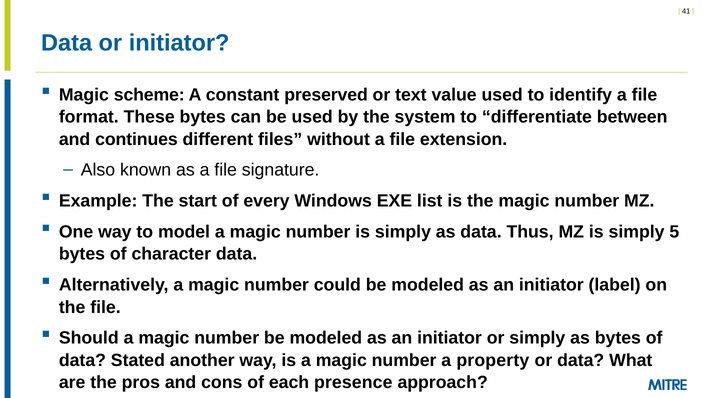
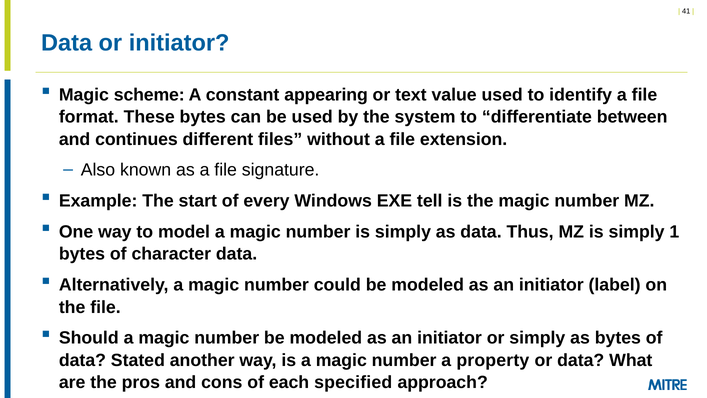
preserved: preserved -> appearing
list: list -> tell
5: 5 -> 1
presence: presence -> specified
